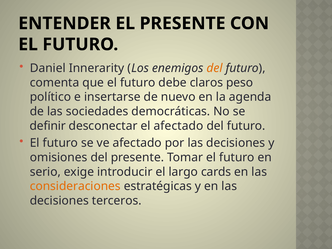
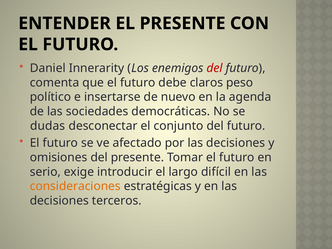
del at (214, 68) colour: orange -> red
definir: definir -> dudas
el afectado: afectado -> conjunto
cards: cards -> difícil
